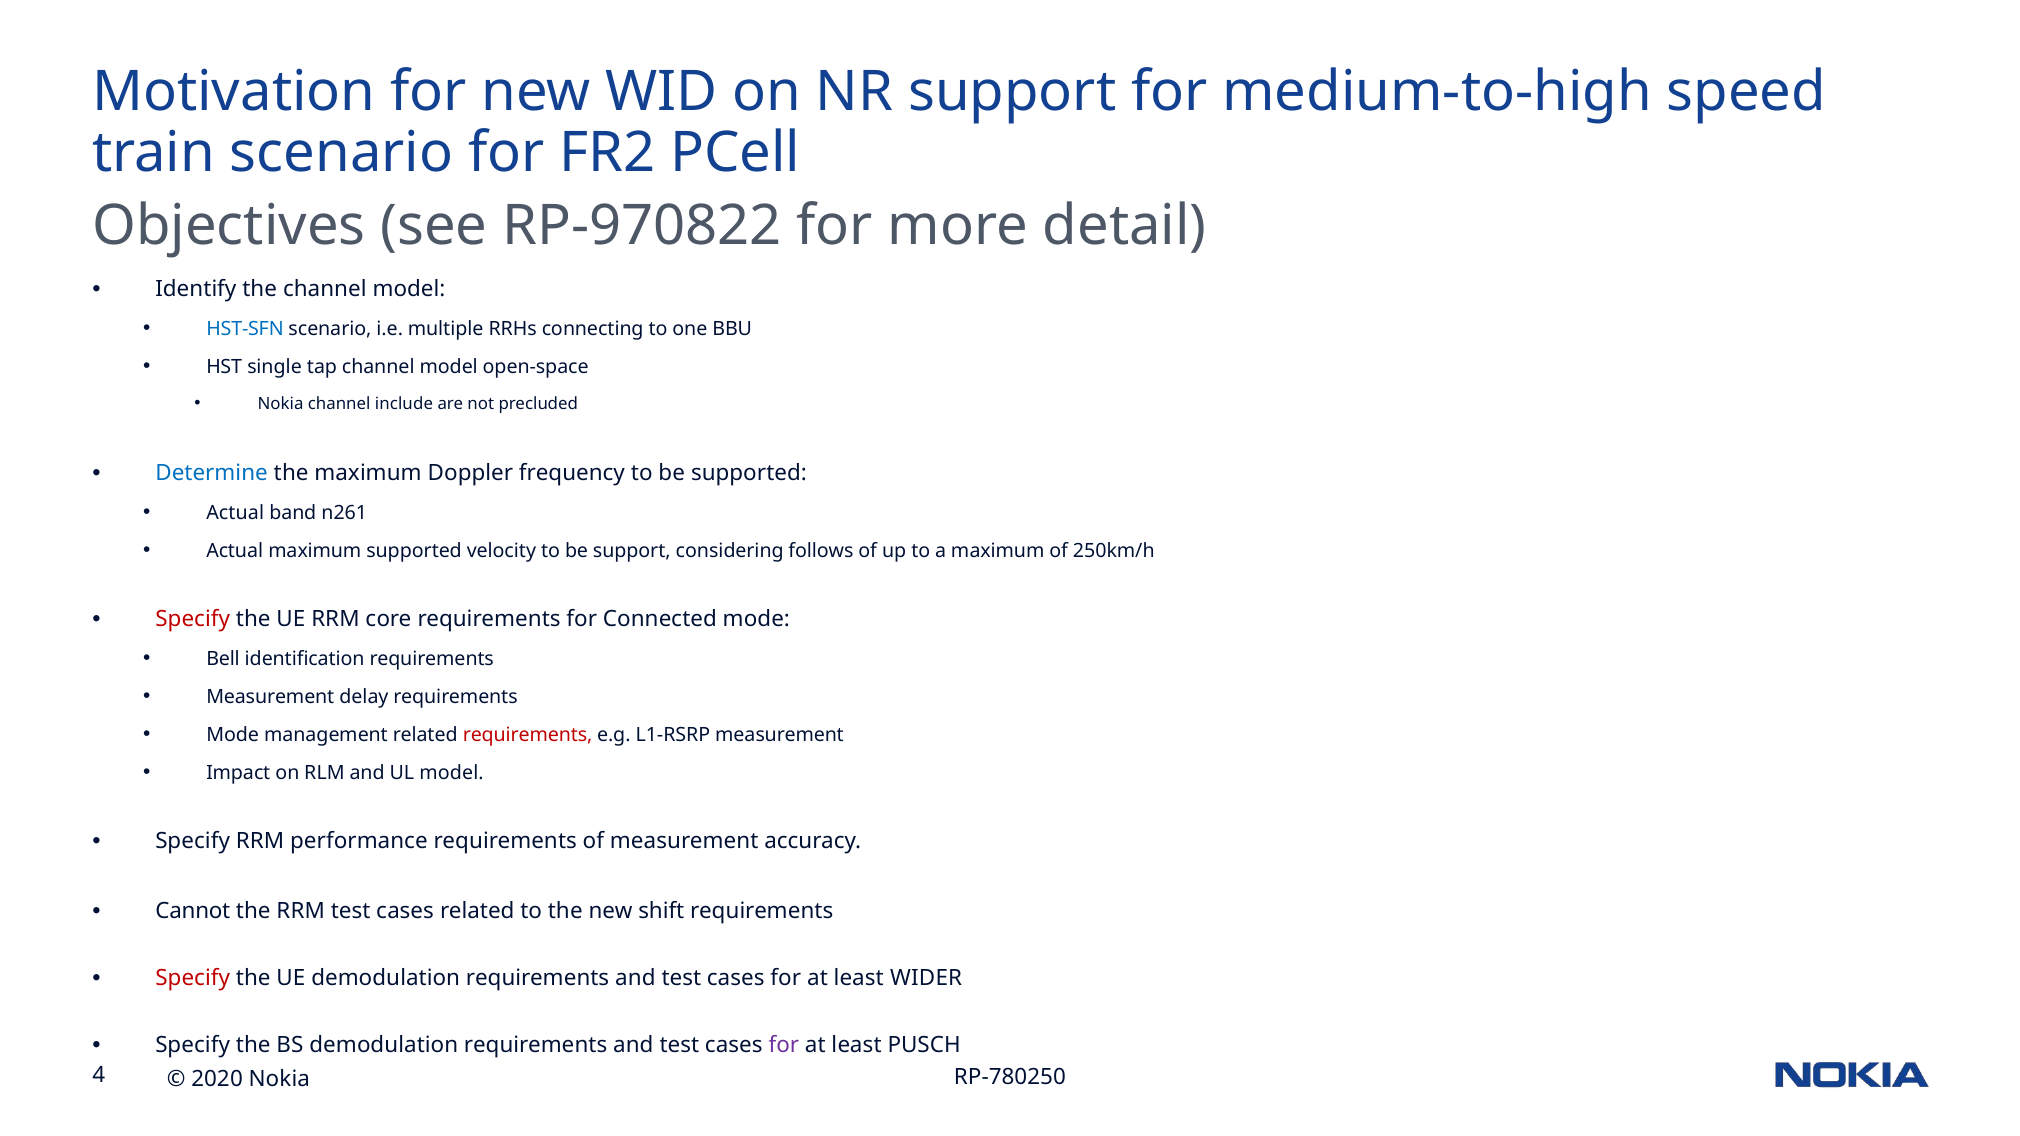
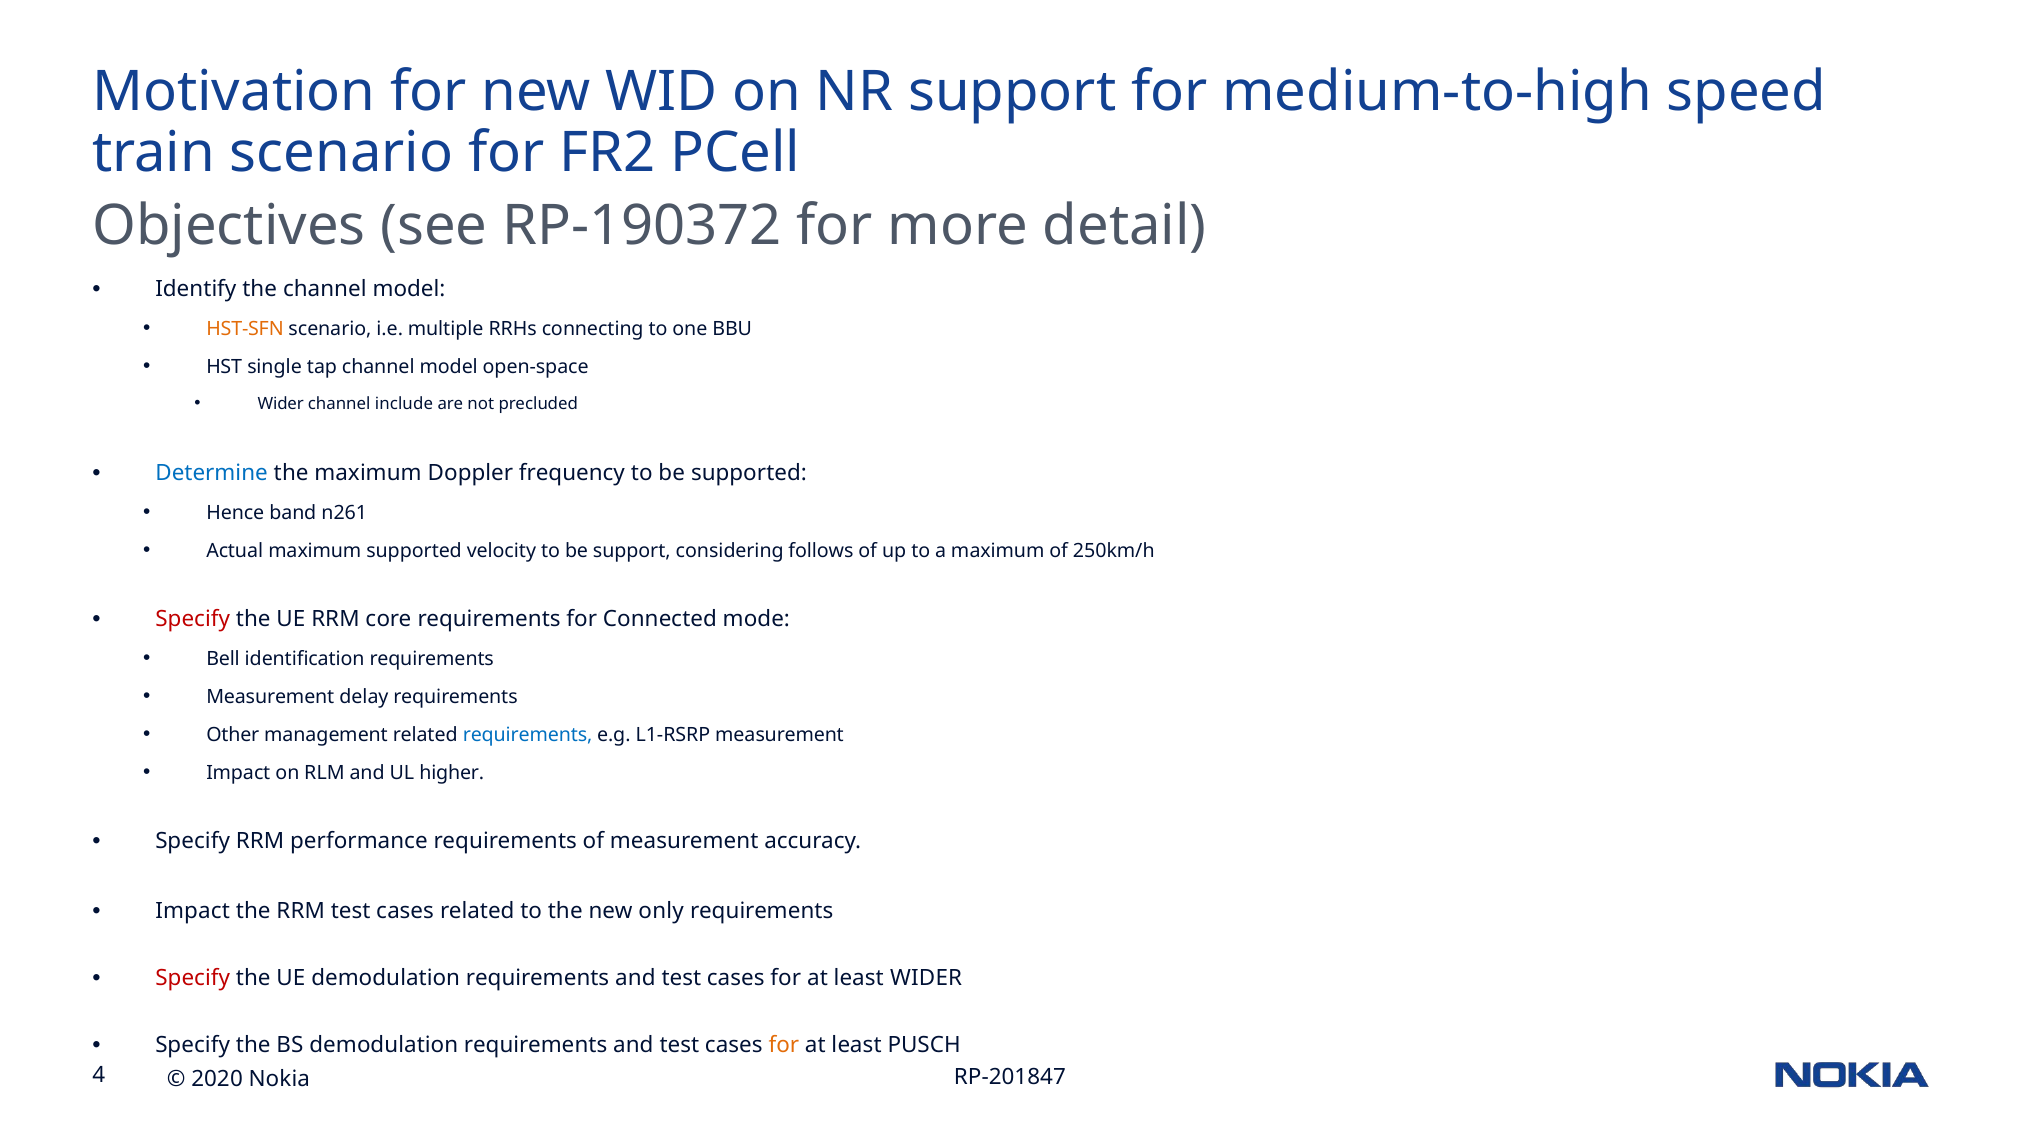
RP-970822: RP-970822 -> RP-190372
HST-SFN colour: blue -> orange
Nokia at (281, 404): Nokia -> Wider
Actual at (235, 513): Actual -> Hence
Mode at (233, 735): Mode -> Other
requirements at (528, 735) colour: red -> blue
UL model: model -> higher
Cannot at (193, 912): Cannot -> Impact
shift: shift -> only
for at (784, 1046) colour: purple -> orange
RP-780250: RP-780250 -> RP-201847
